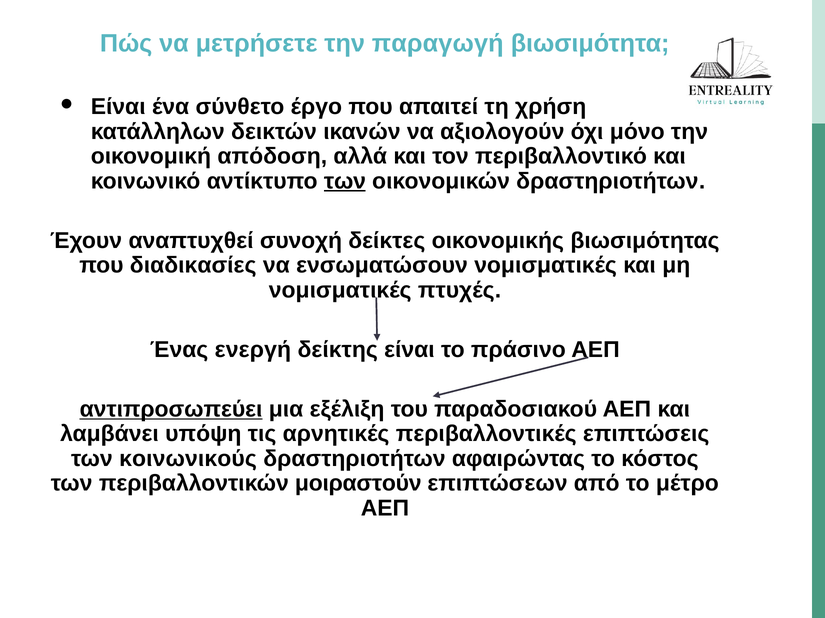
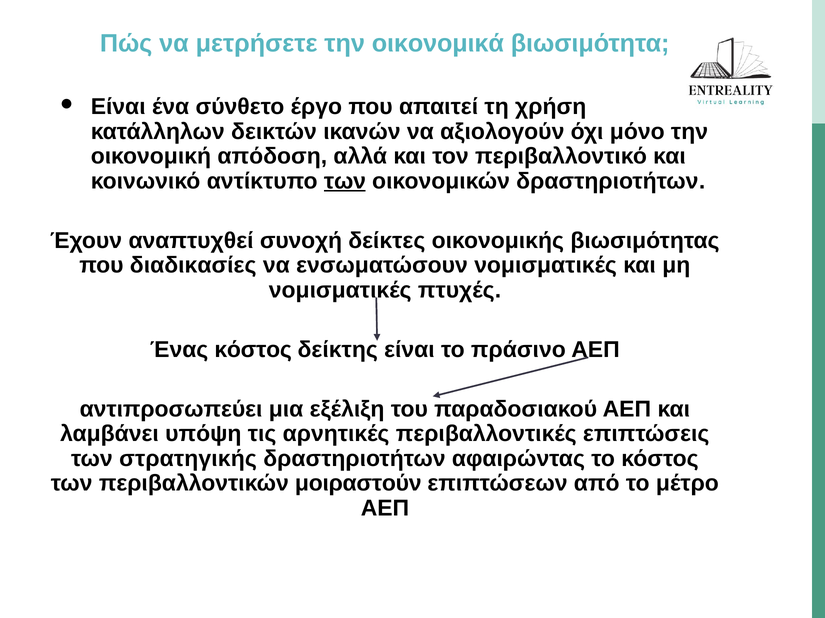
παραγωγή: παραγωγή -> οικονομικά
Ένας ενεργή: ενεργή -> κόστος
αντιπροσωπεύει underline: present -> none
κοινωνικούς: κοινωνικούς -> στρατηγικής
